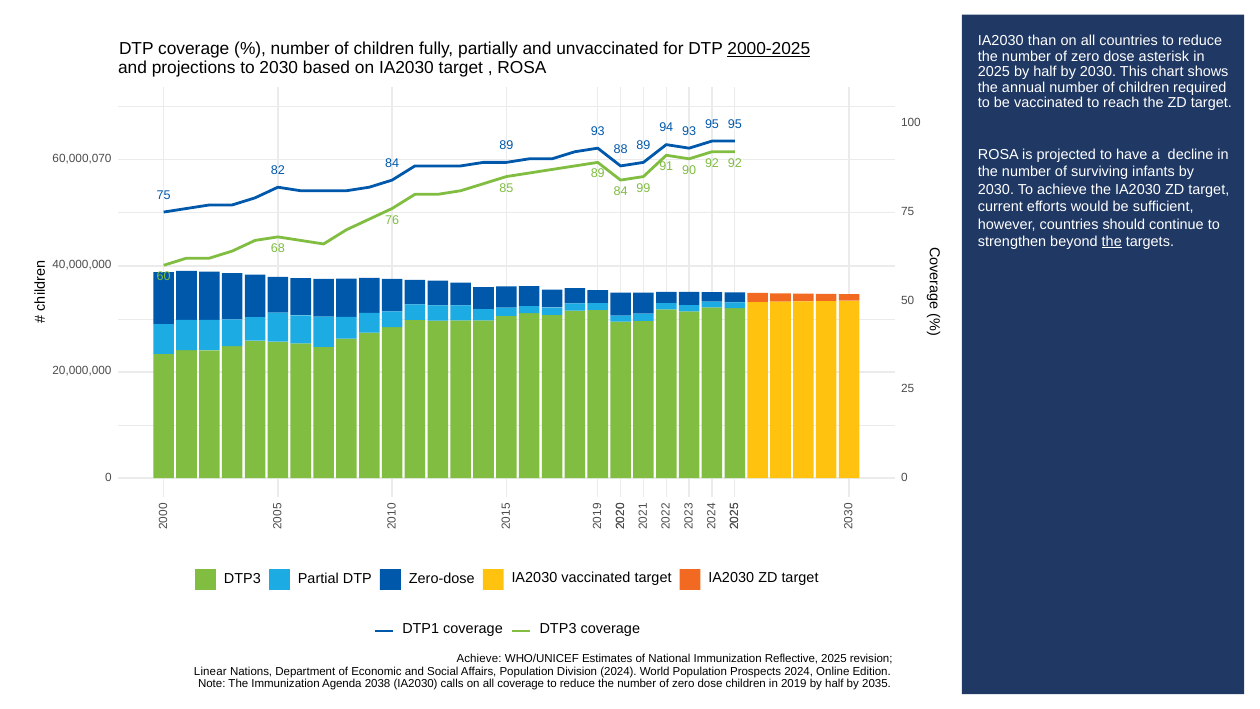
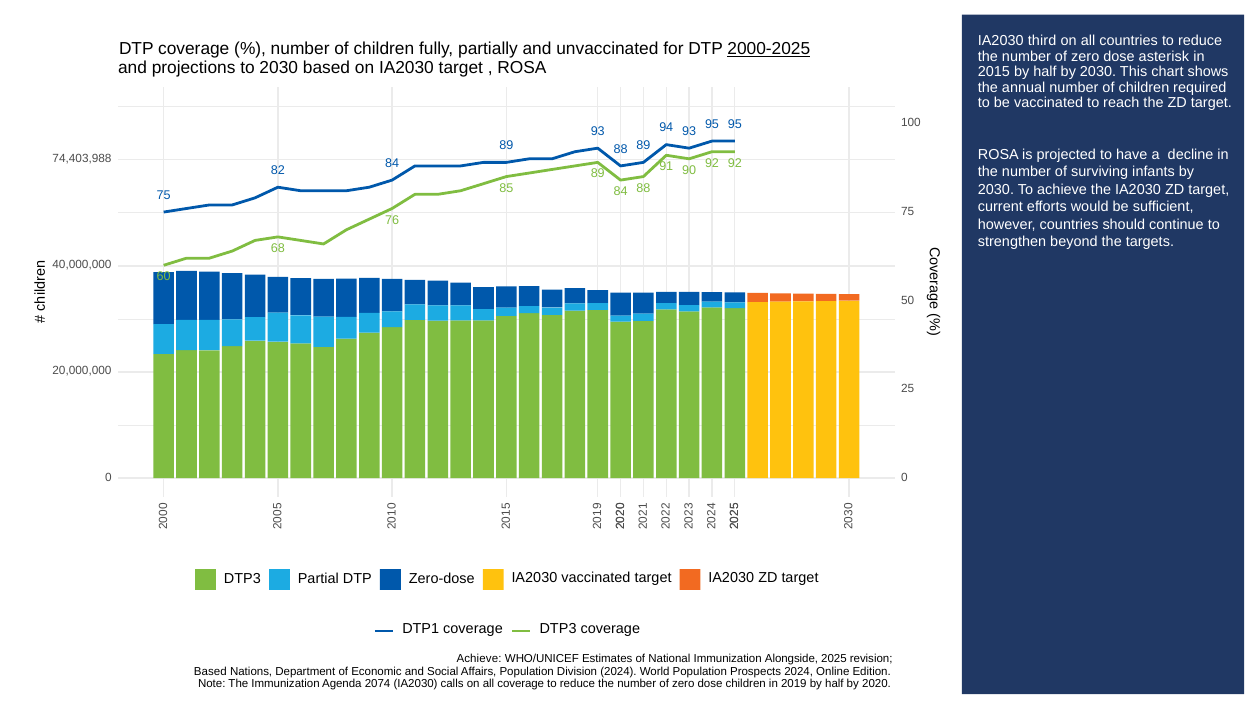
than: than -> third
2025 at (994, 72): 2025 -> 2015
60,000,070: 60,000,070 -> 74,403,988
84 99: 99 -> 88
the at (1112, 241) underline: present -> none
Reflective: Reflective -> Alongside
Linear at (210, 671): Linear -> Based
2038: 2038 -> 2074
2035: 2035 -> 2020
